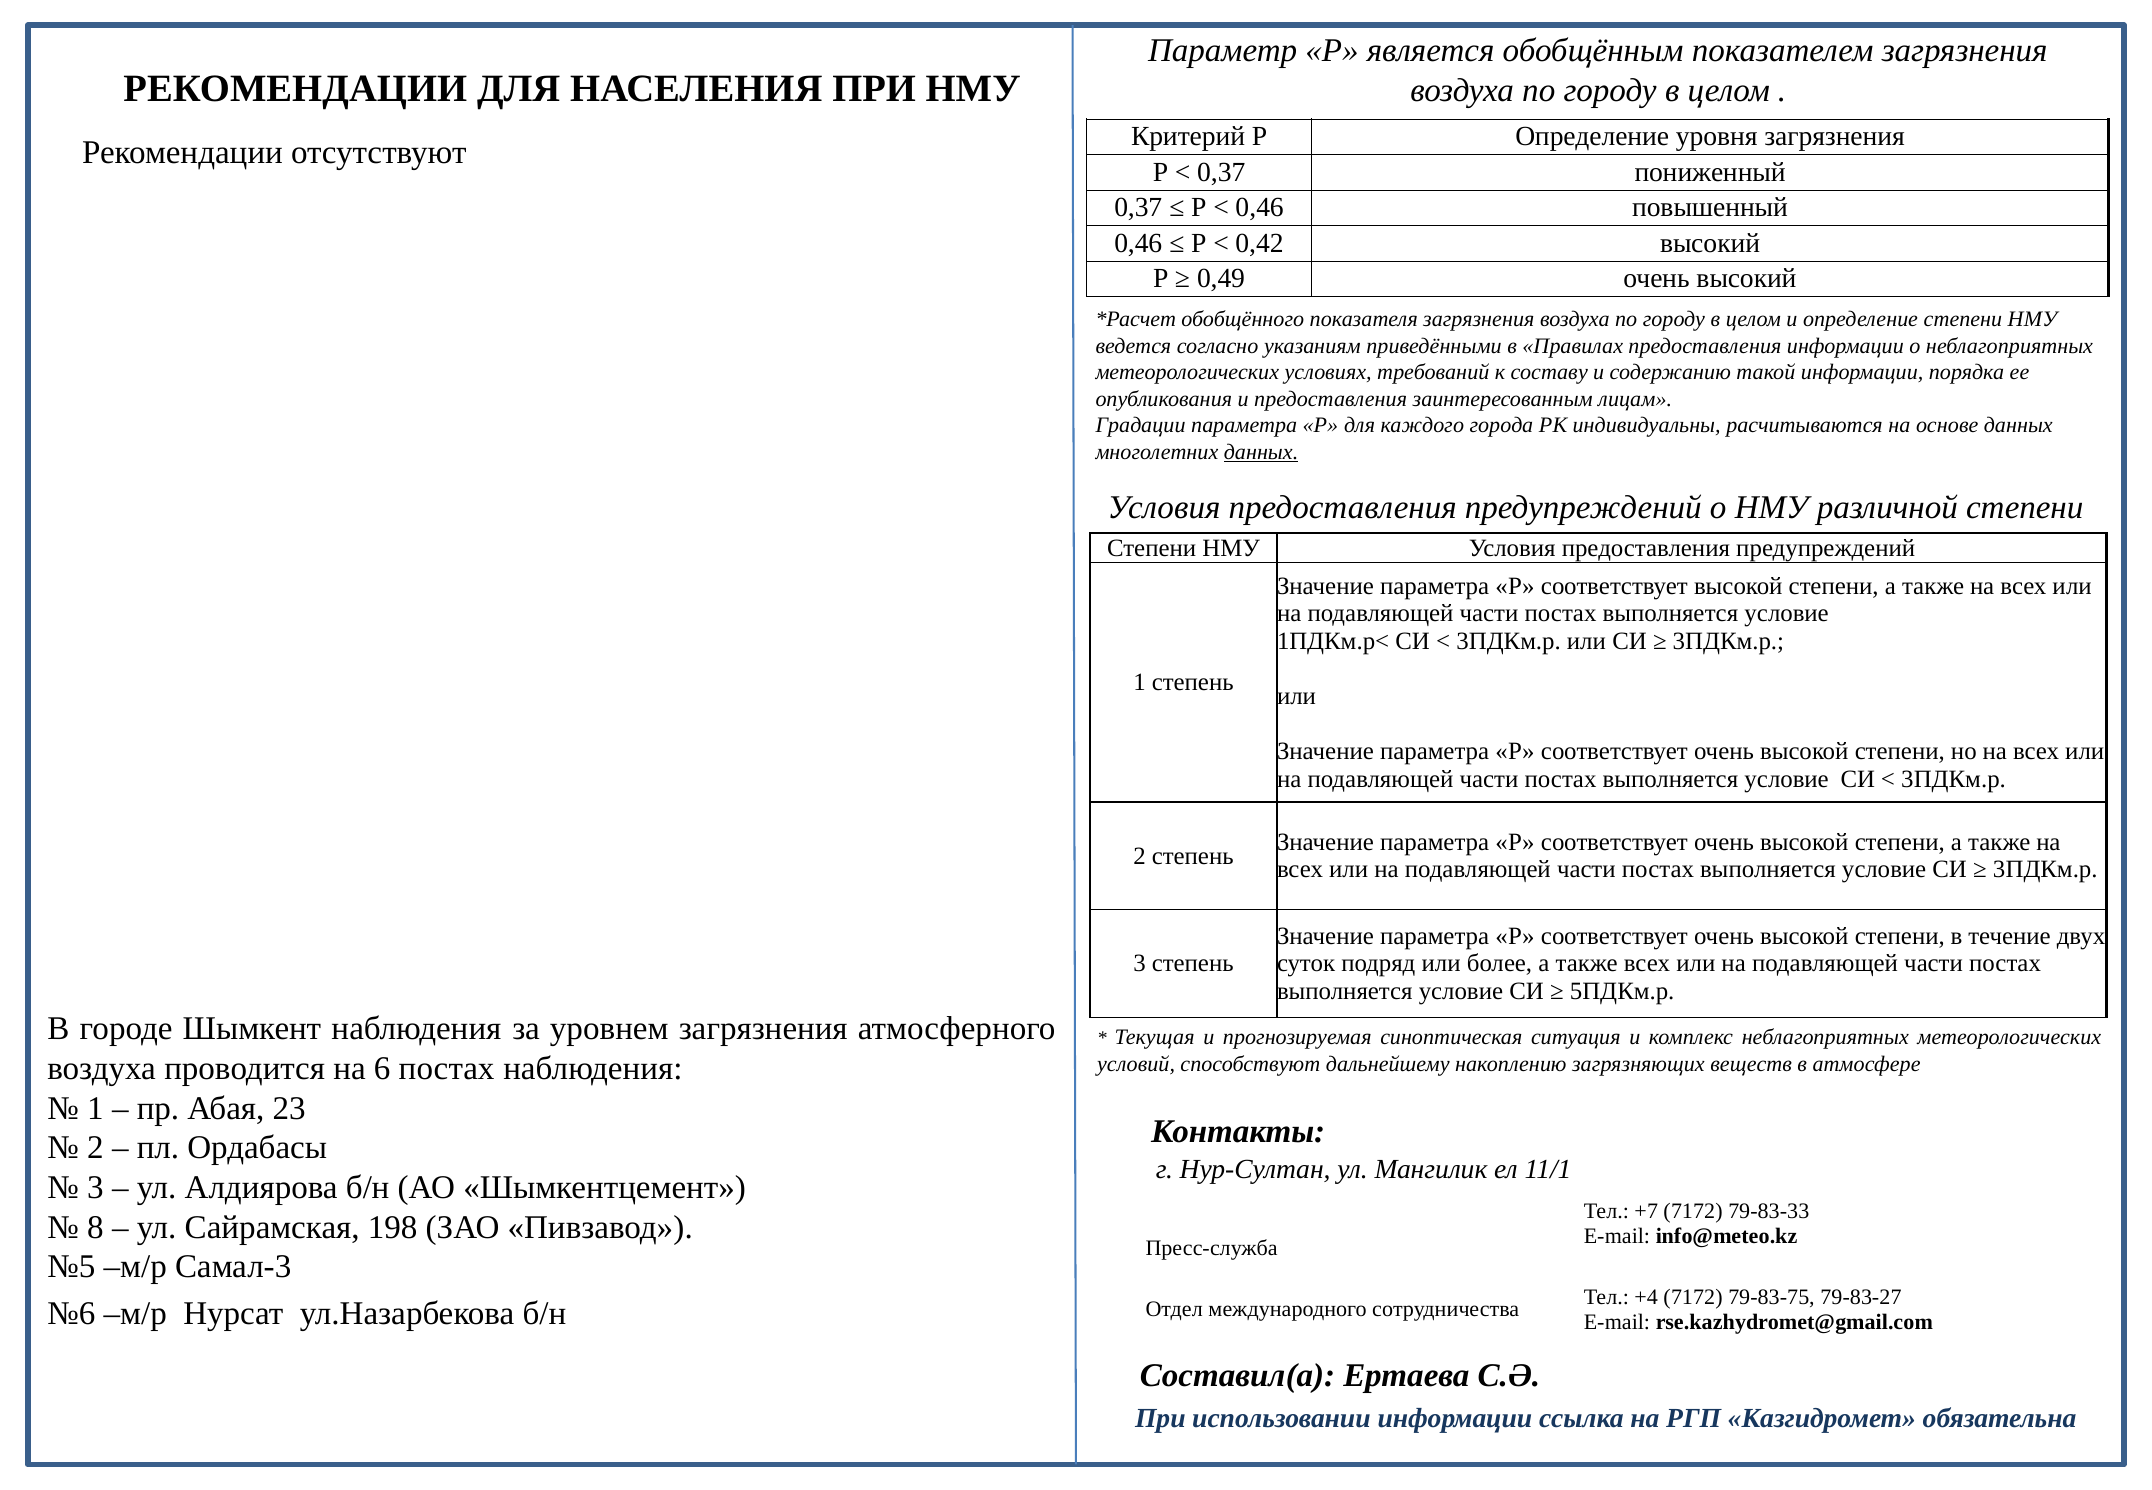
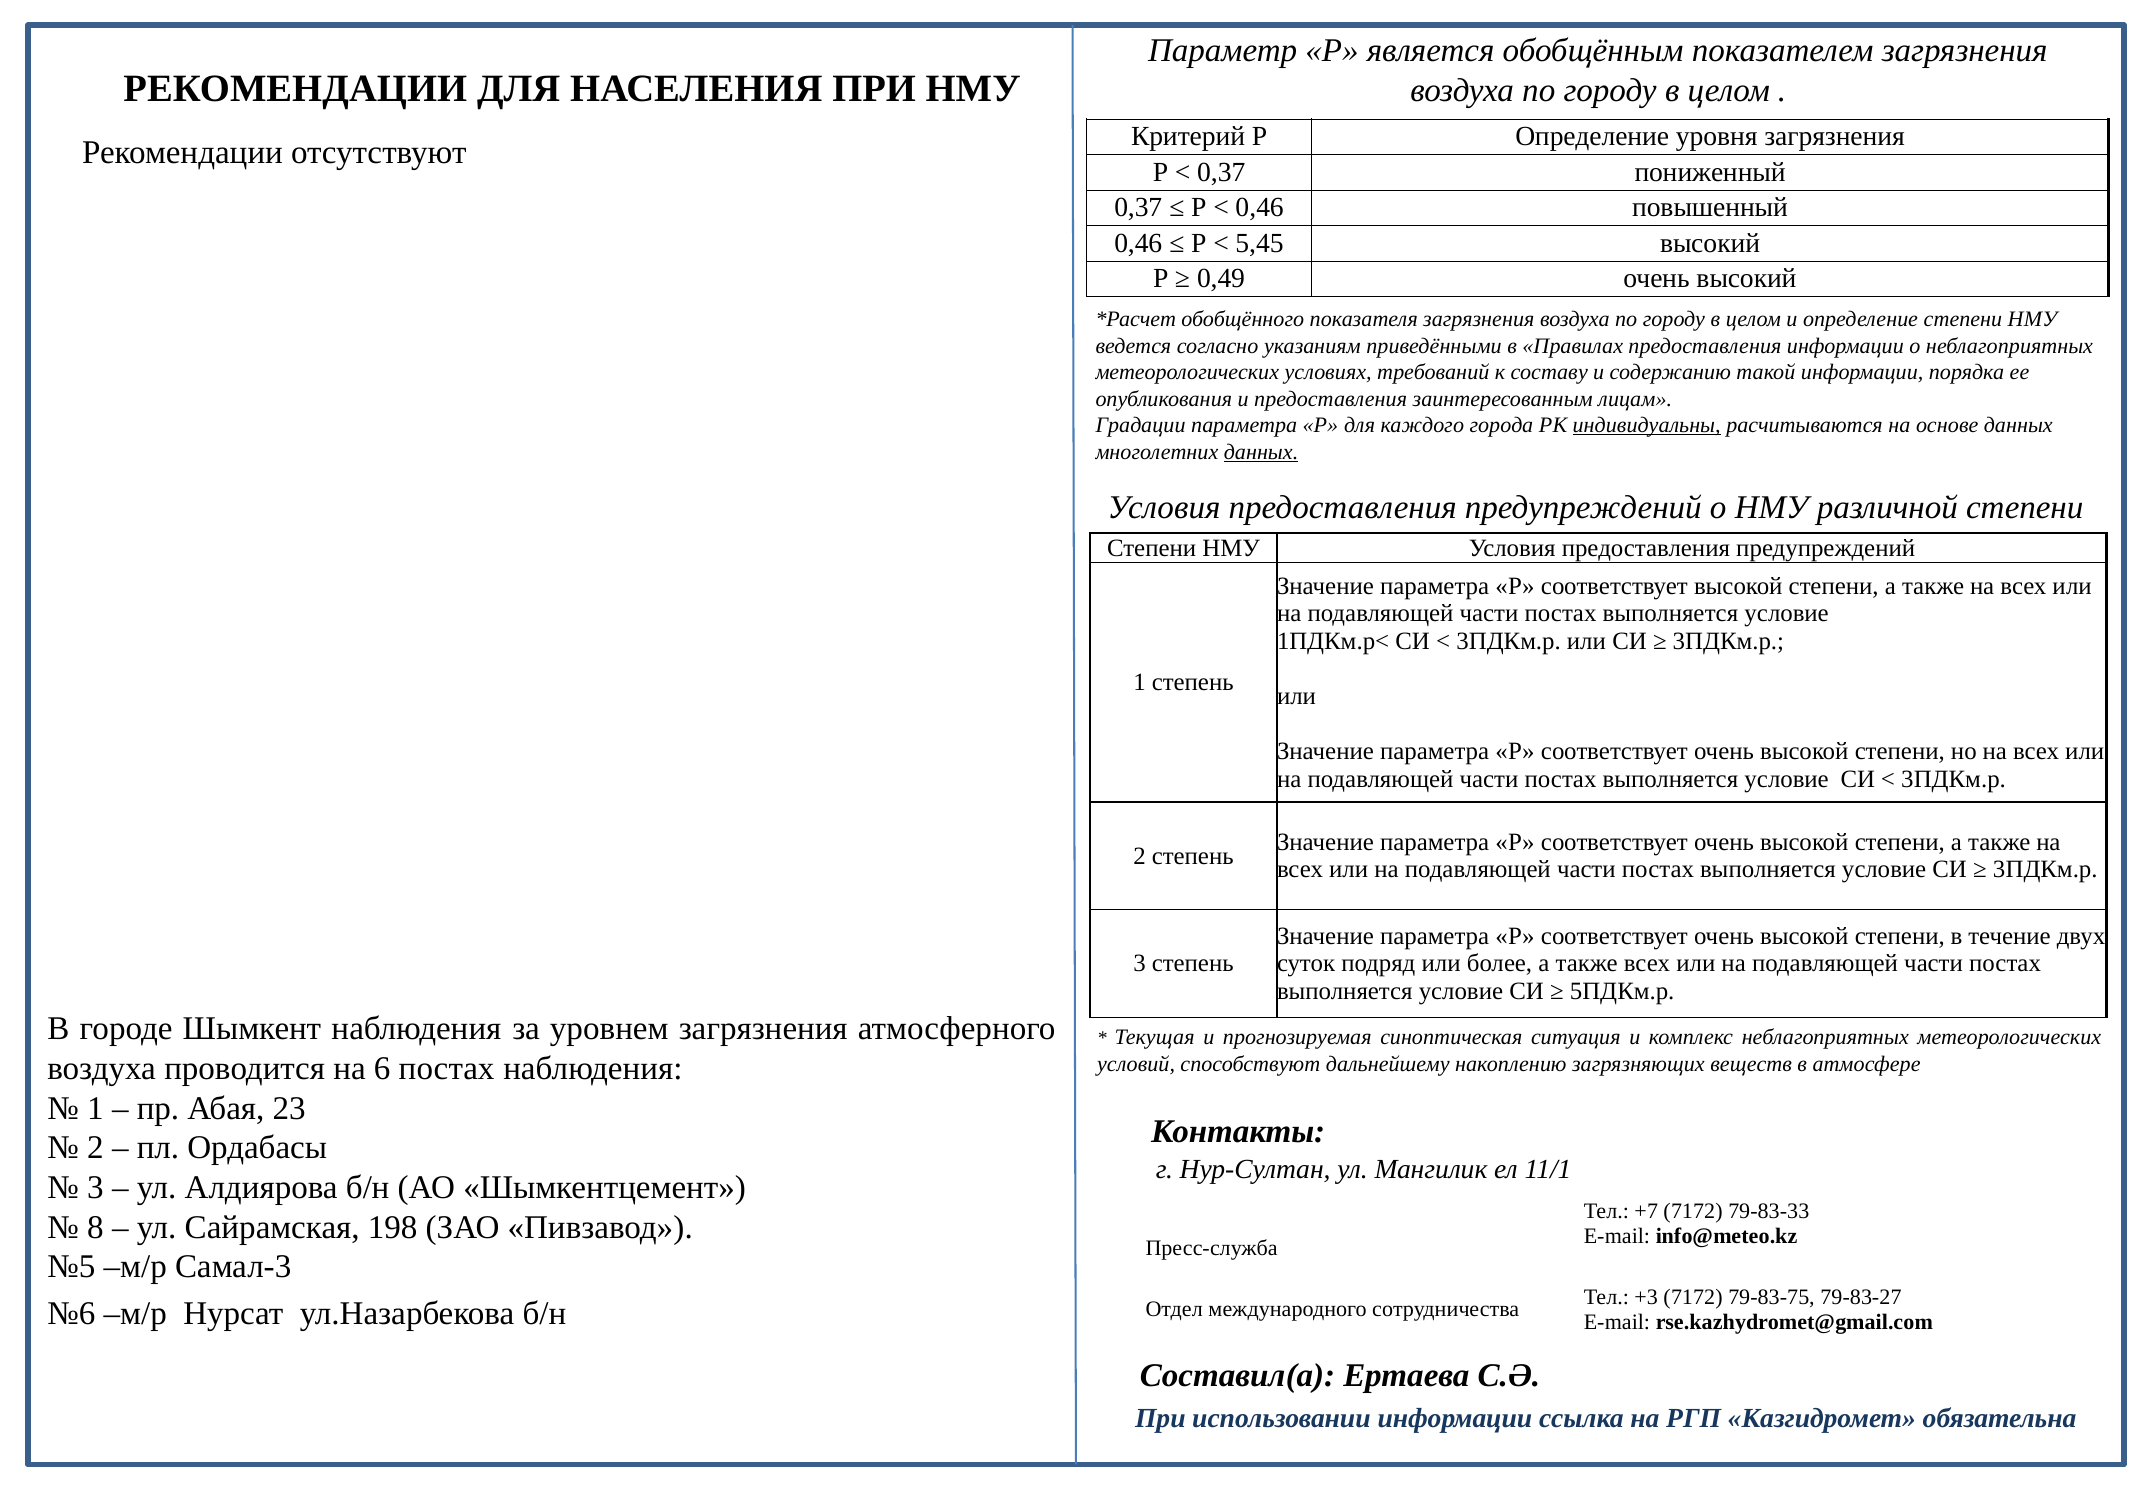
0,42: 0,42 -> 5,45
индивидуальны underline: none -> present
+4: +4 -> +3
